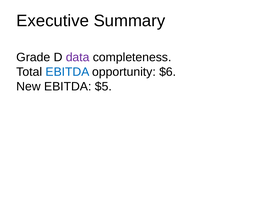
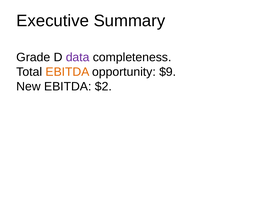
EBITDA at (67, 72) colour: blue -> orange
$6: $6 -> $9
$5: $5 -> $2
